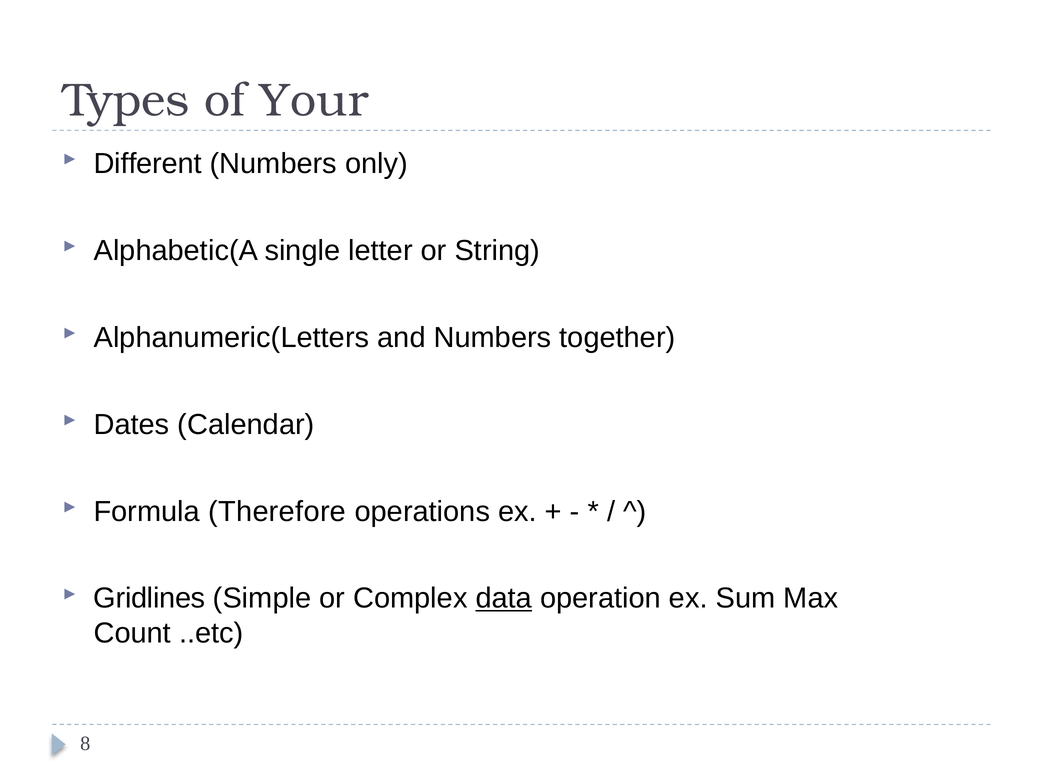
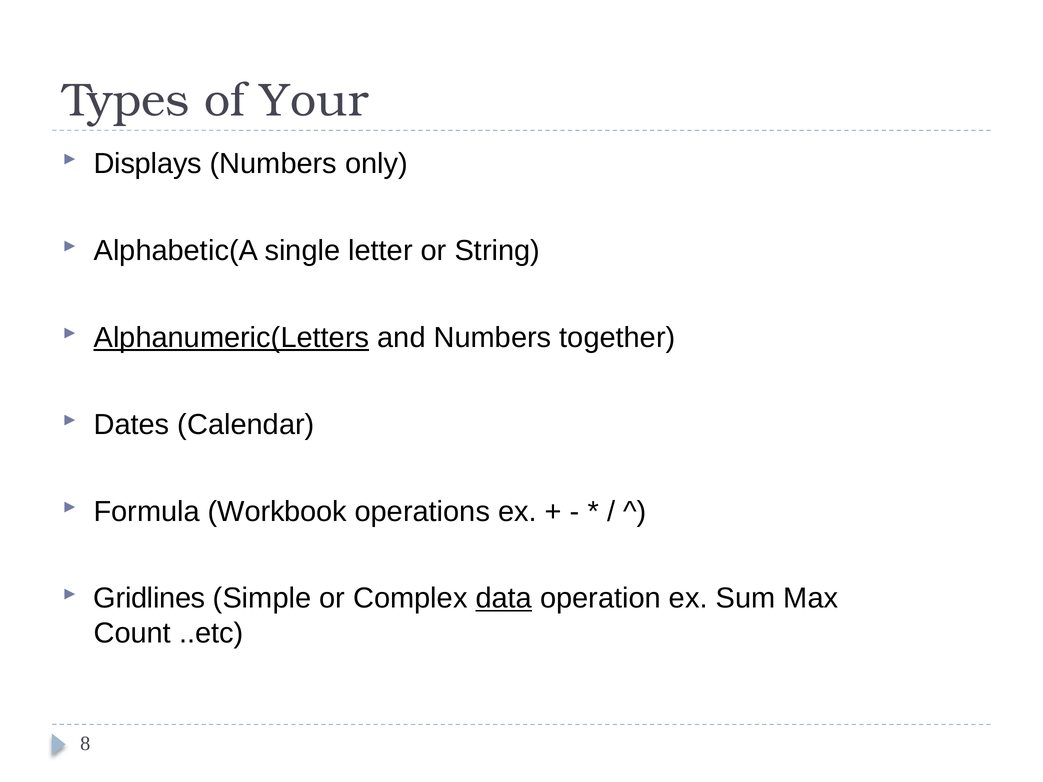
Different: Different -> Displays
Alphanumeric(Letters underline: none -> present
Therefore: Therefore -> Workbook
